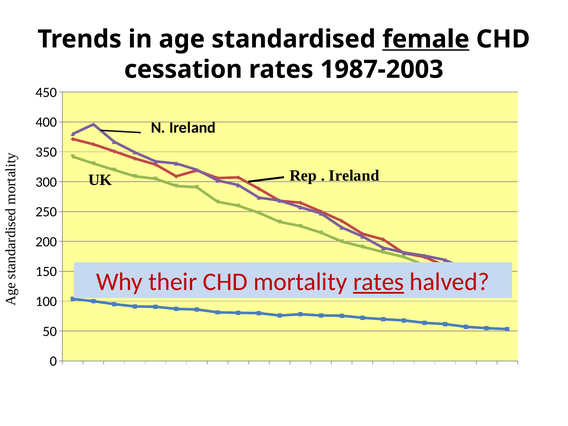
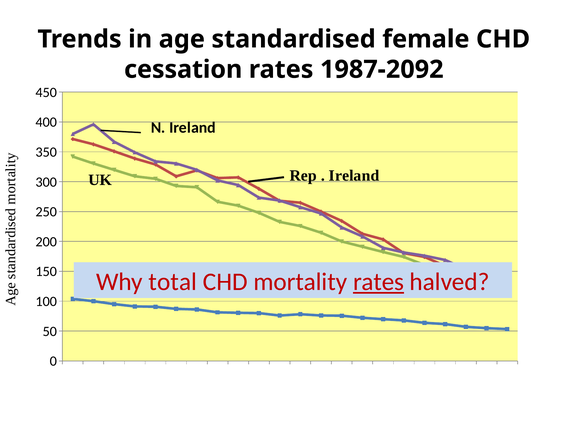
female underline: present -> none
1987-2003: 1987-2003 -> 1987-2092
their: their -> total
